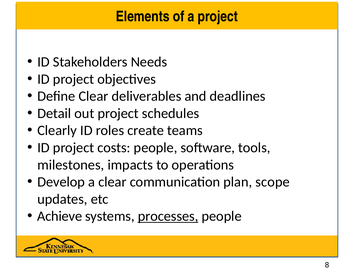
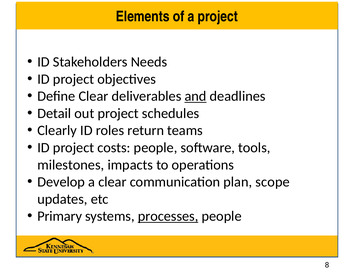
and underline: none -> present
create: create -> return
Achieve: Achieve -> Primary
